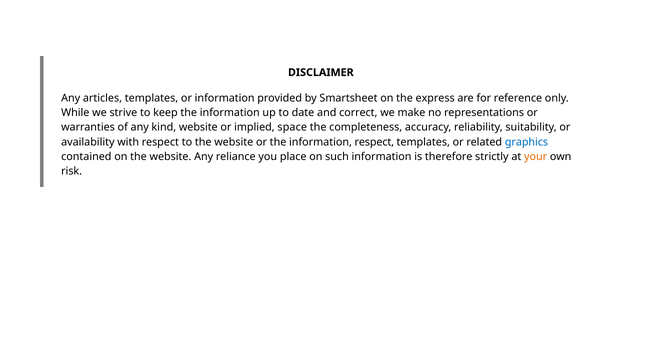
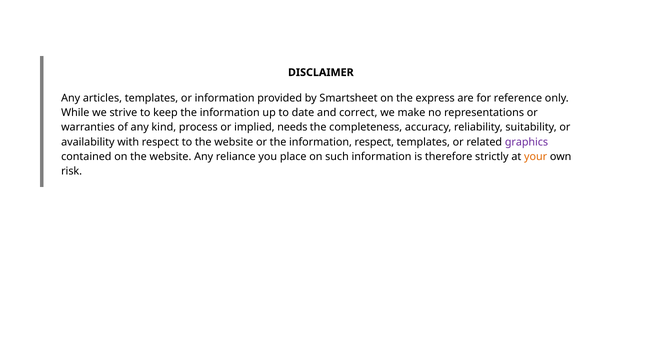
kind website: website -> process
space: space -> needs
graphics colour: blue -> purple
